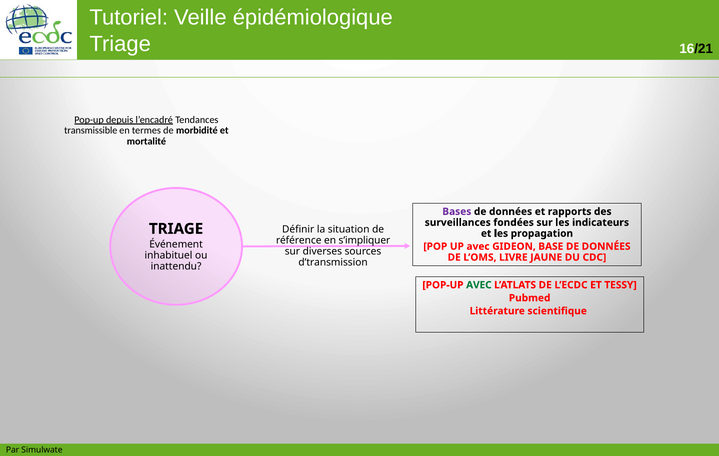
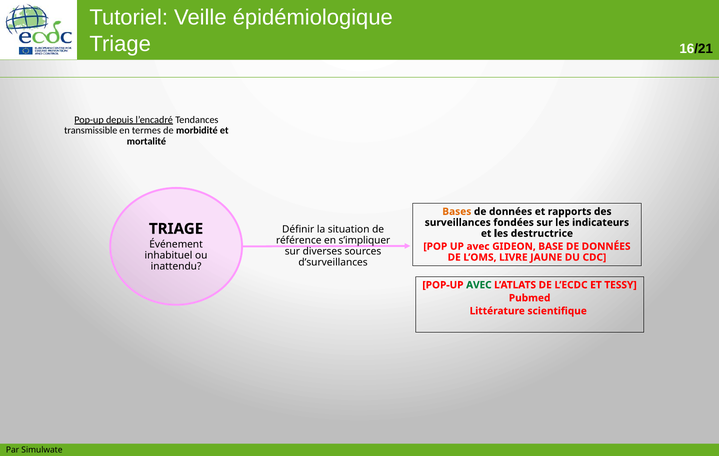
Bases colour: purple -> orange
propagation: propagation -> destructrice
d’transmission: d’transmission -> d’surveillances
